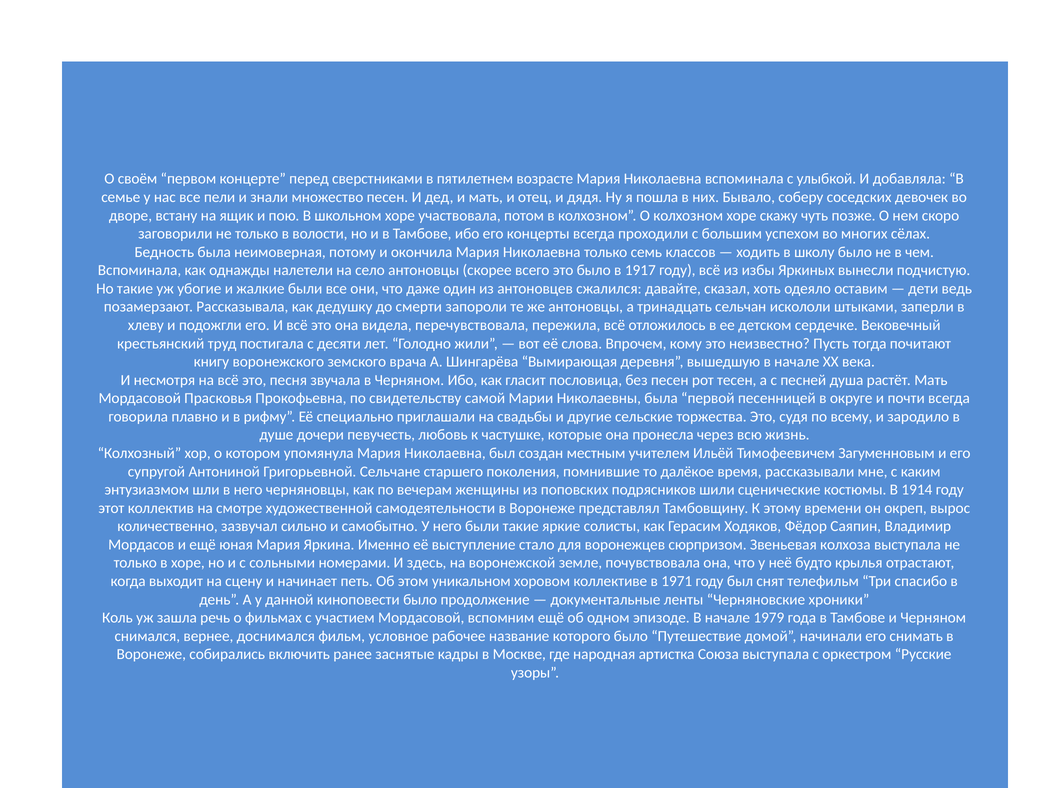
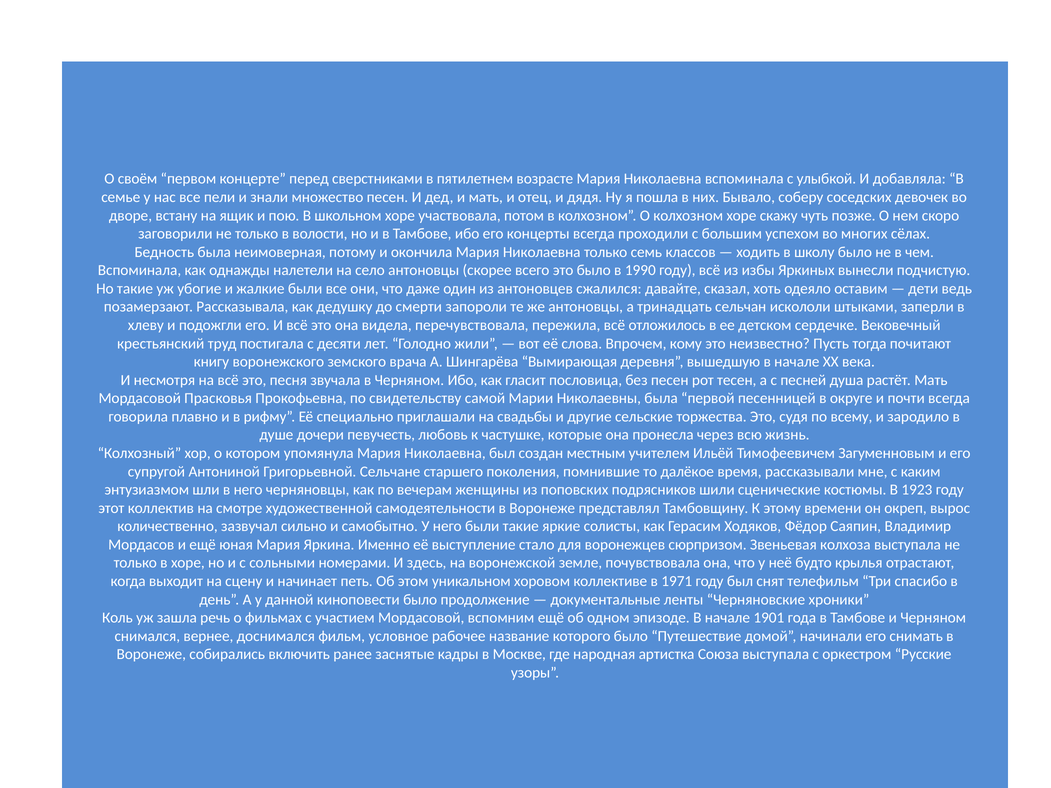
1917: 1917 -> 1990
1914: 1914 -> 1923
1979: 1979 -> 1901
